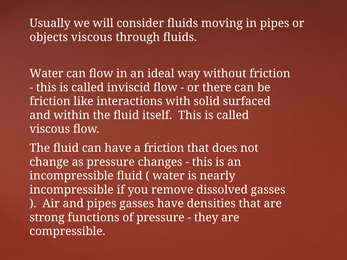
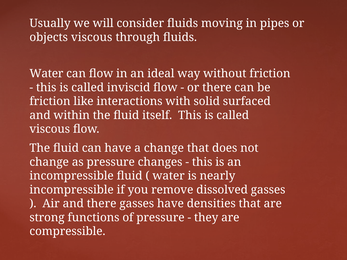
a friction: friction -> change
and pipes: pipes -> there
